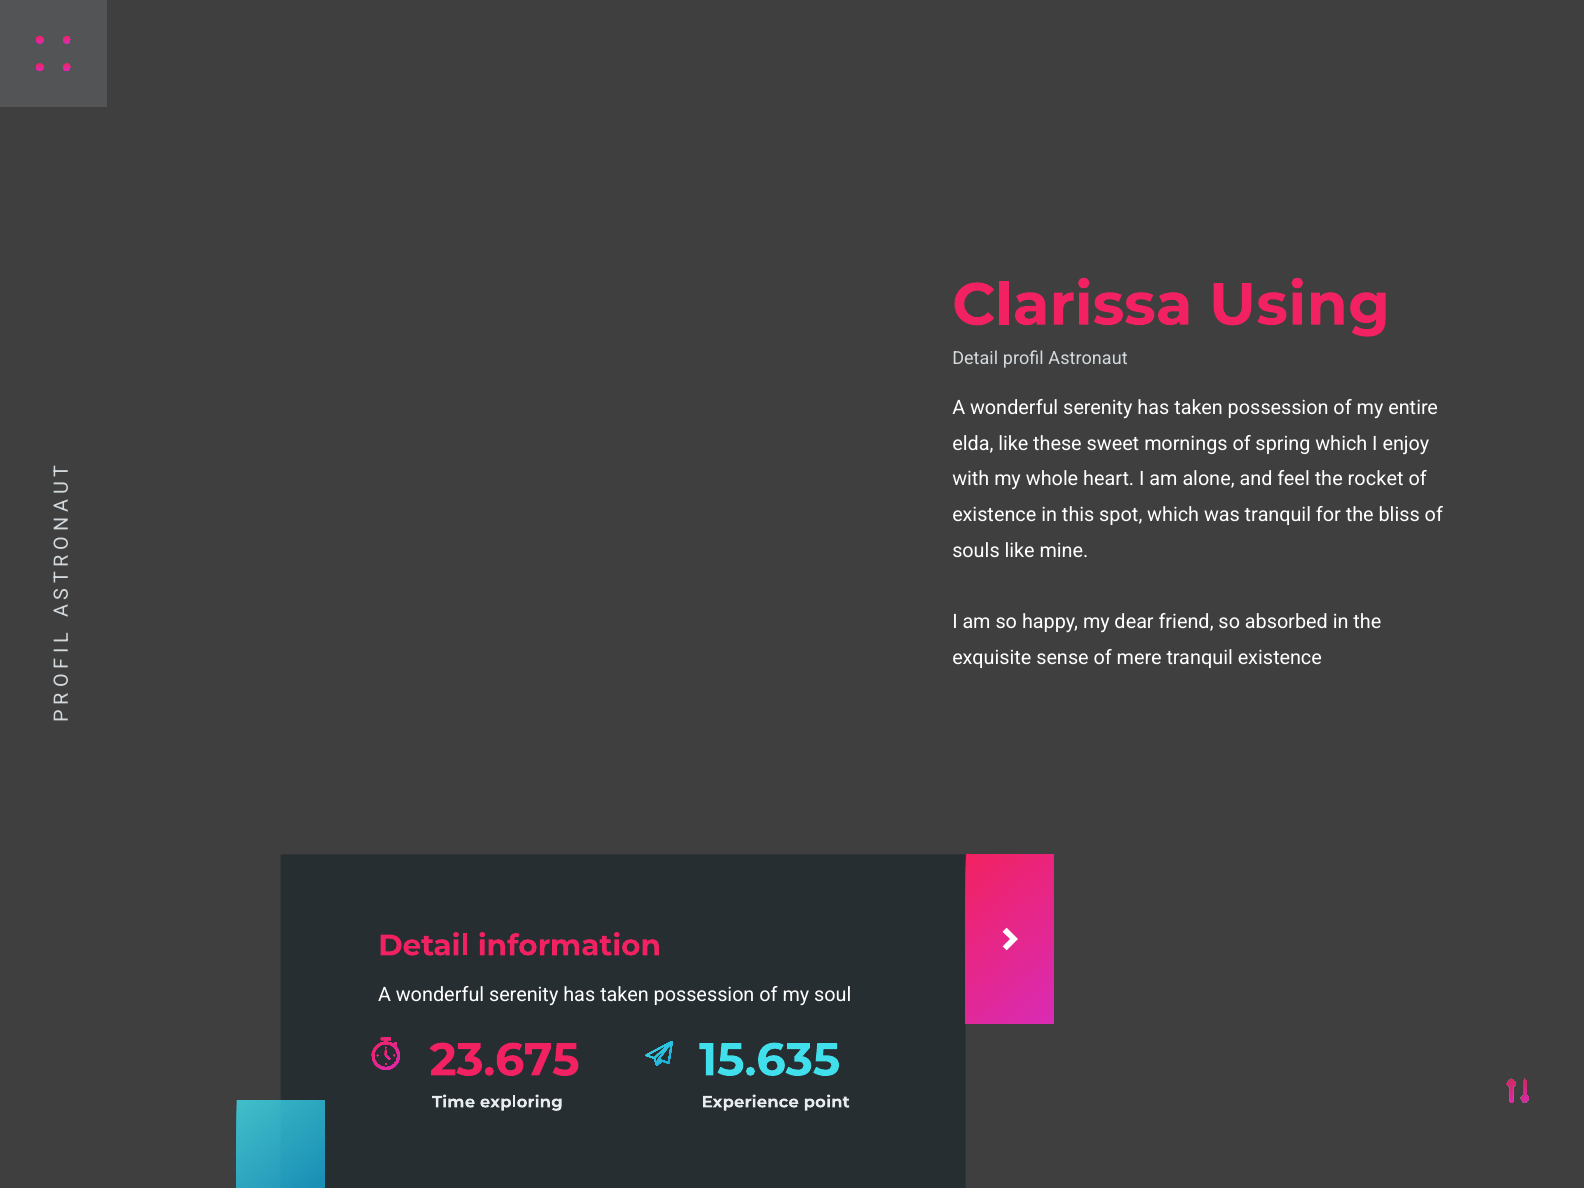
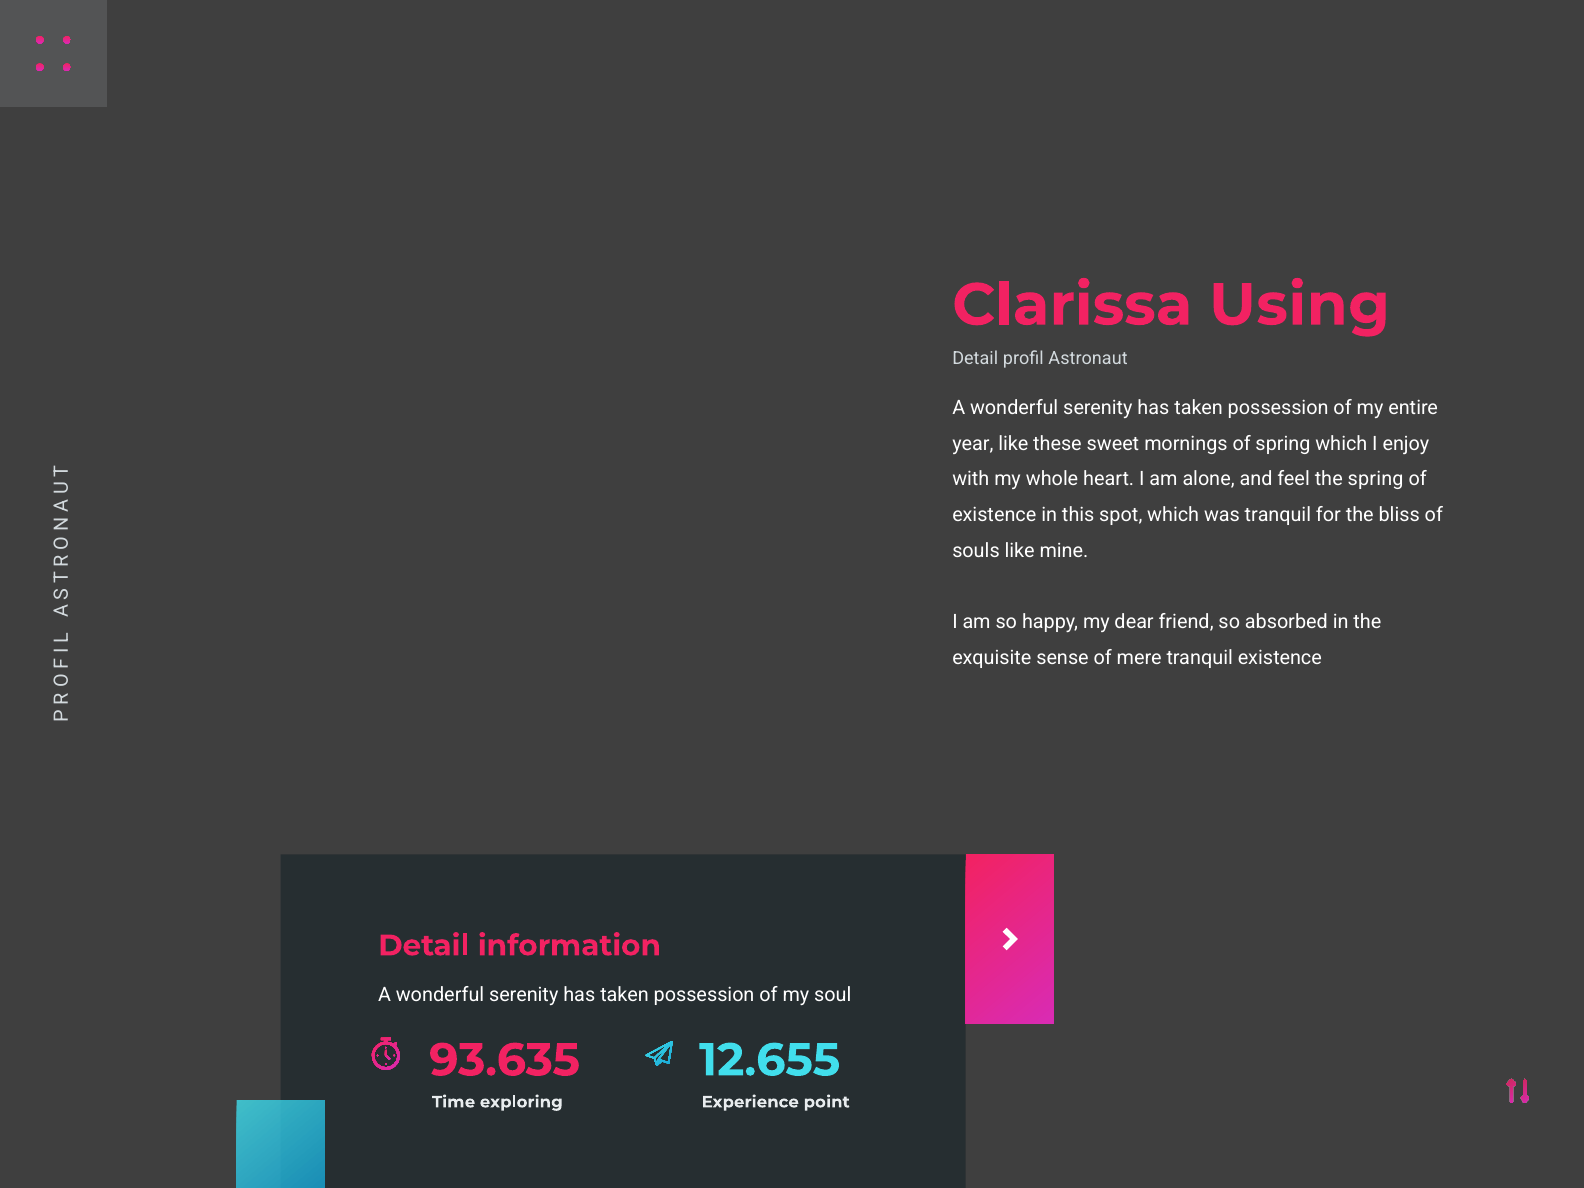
elda: elda -> year
the rocket: rocket -> spring
23.675: 23.675 -> 93.635
15.635: 15.635 -> 12.655
